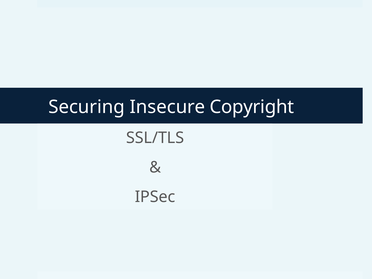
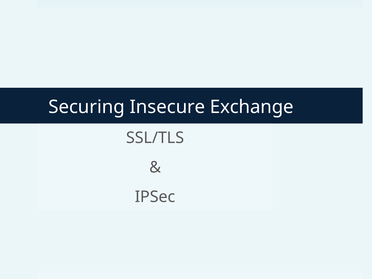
Copyright: Copyright -> Exchange
